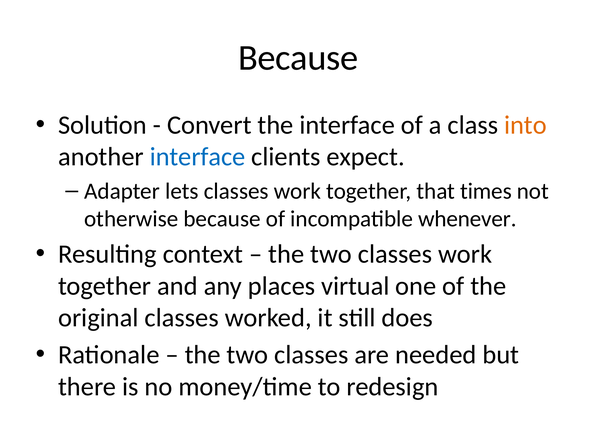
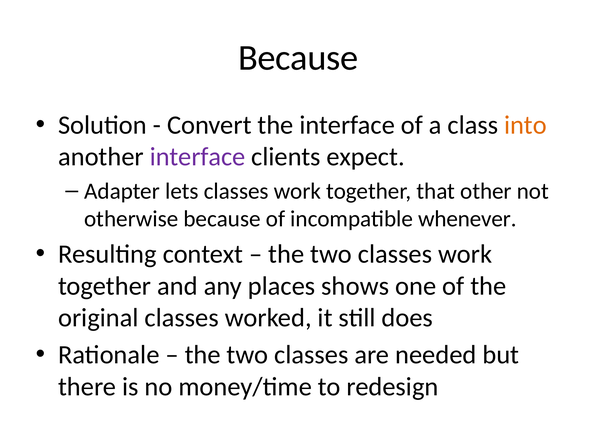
interface at (198, 157) colour: blue -> purple
times: times -> other
virtual: virtual -> shows
